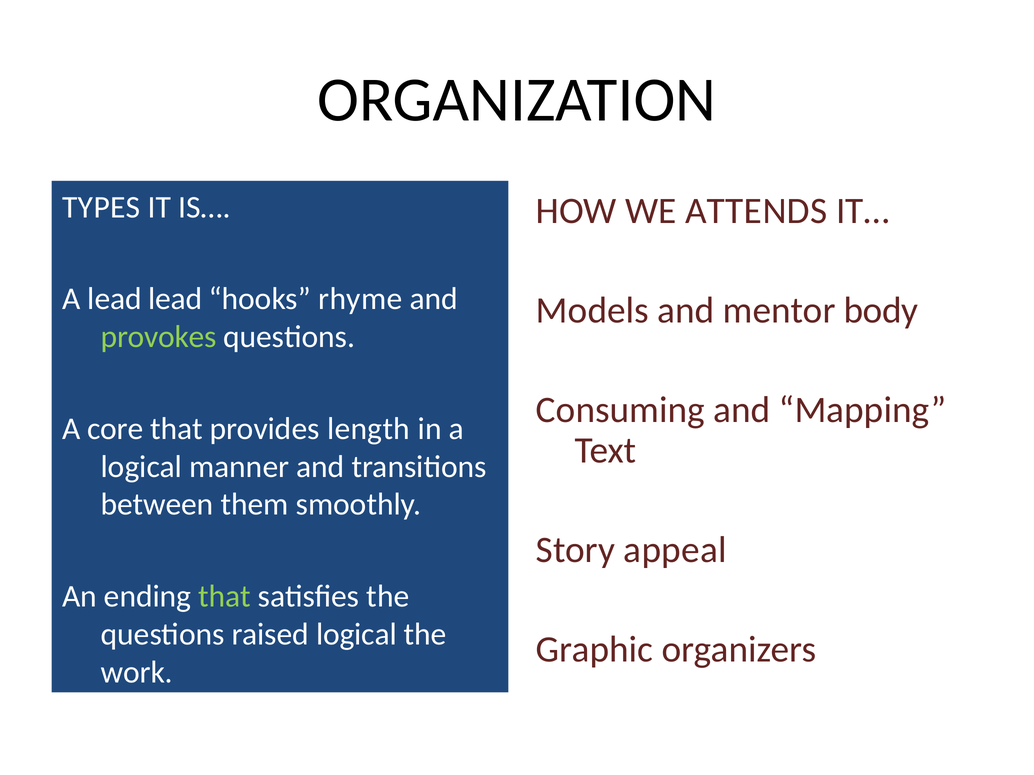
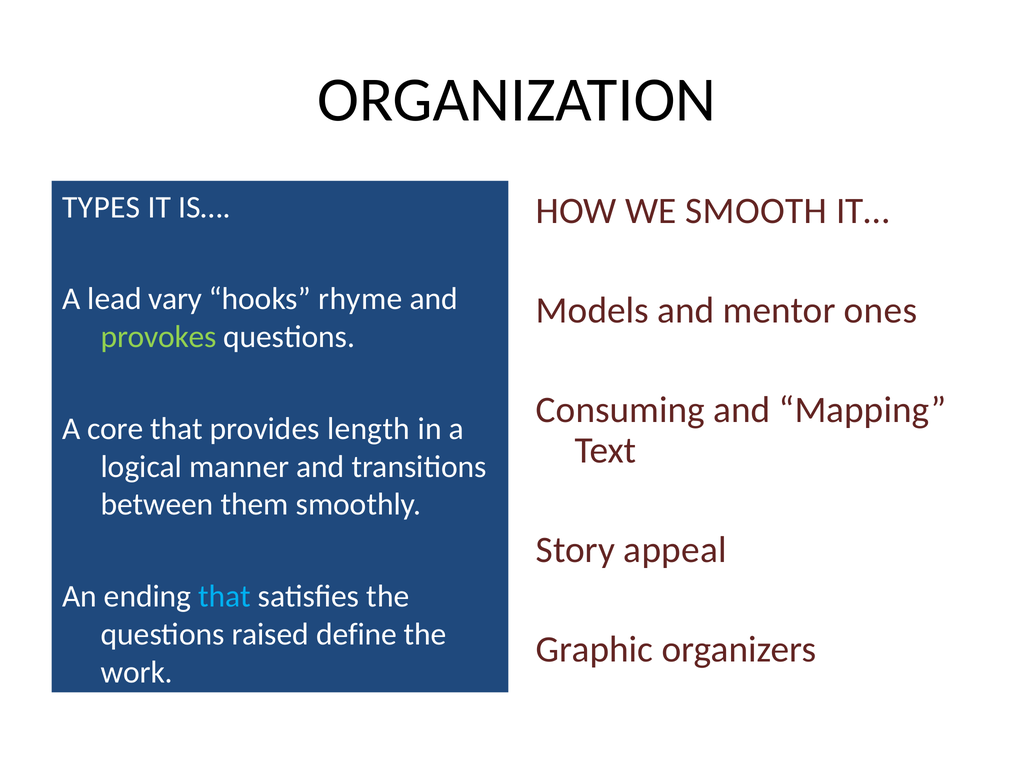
ATTENDS: ATTENDS -> SMOOTH
lead lead: lead -> vary
body: body -> ones
that at (225, 597) colour: light green -> light blue
raised logical: logical -> define
